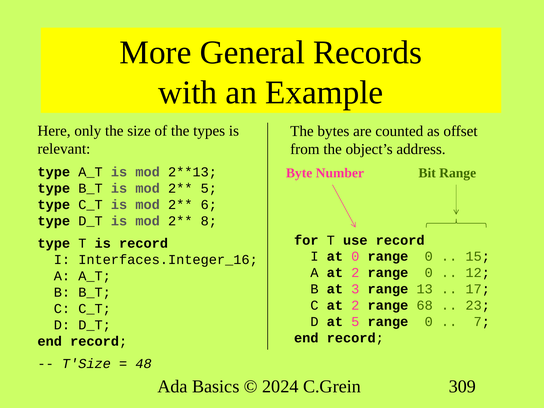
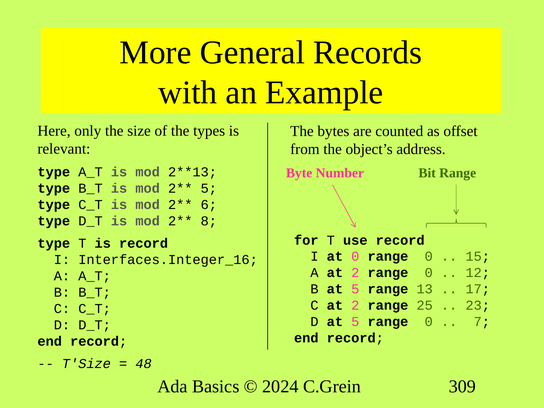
B at 3: 3 -> 5
68: 68 -> 25
